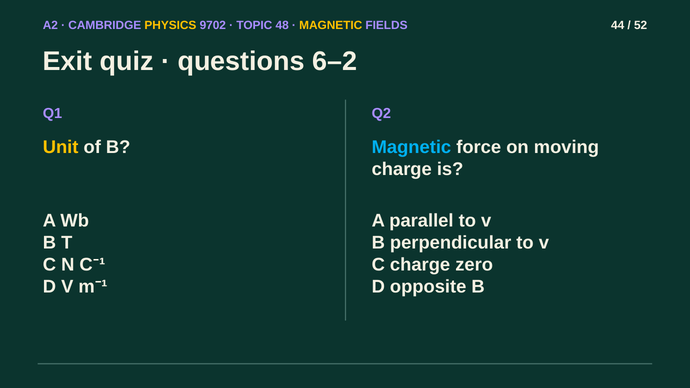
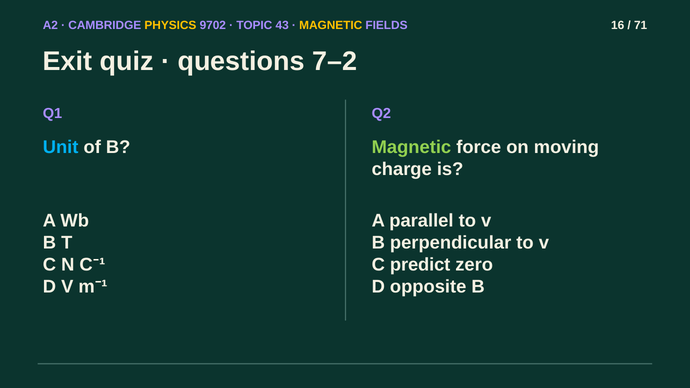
48: 48 -> 43
44: 44 -> 16
52: 52 -> 71
6–2: 6–2 -> 7–2
Unit colour: yellow -> light blue
Magnetic at (411, 147) colour: light blue -> light green
C charge: charge -> predict
